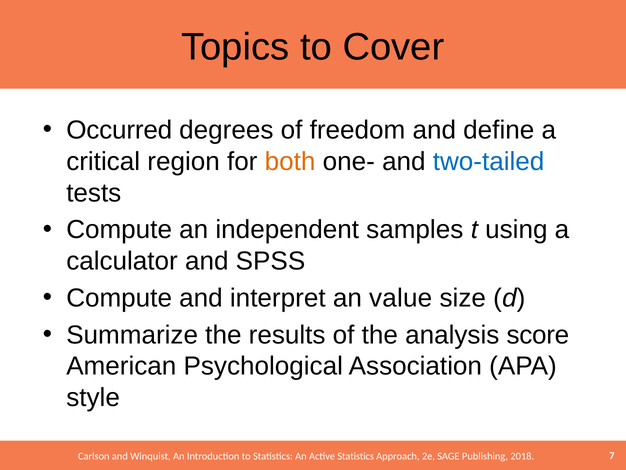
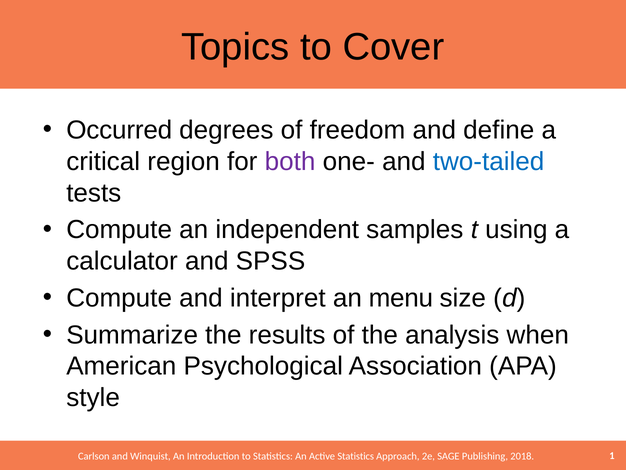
both colour: orange -> purple
value: value -> menu
score: score -> when
7: 7 -> 1
